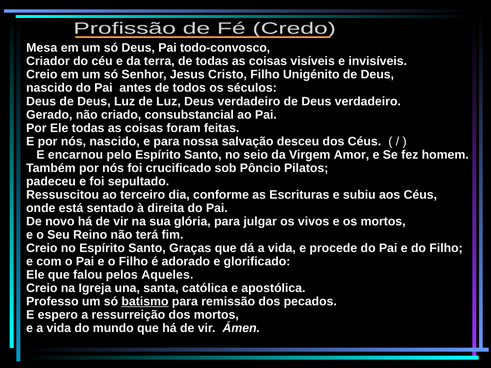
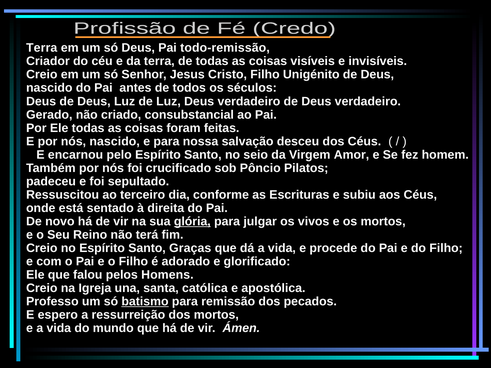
Mesa at (42, 48): Mesa -> Terra
todo-convosco: todo-convosco -> todo-remissão
glória underline: none -> present
Aqueles: Aqueles -> Homens
